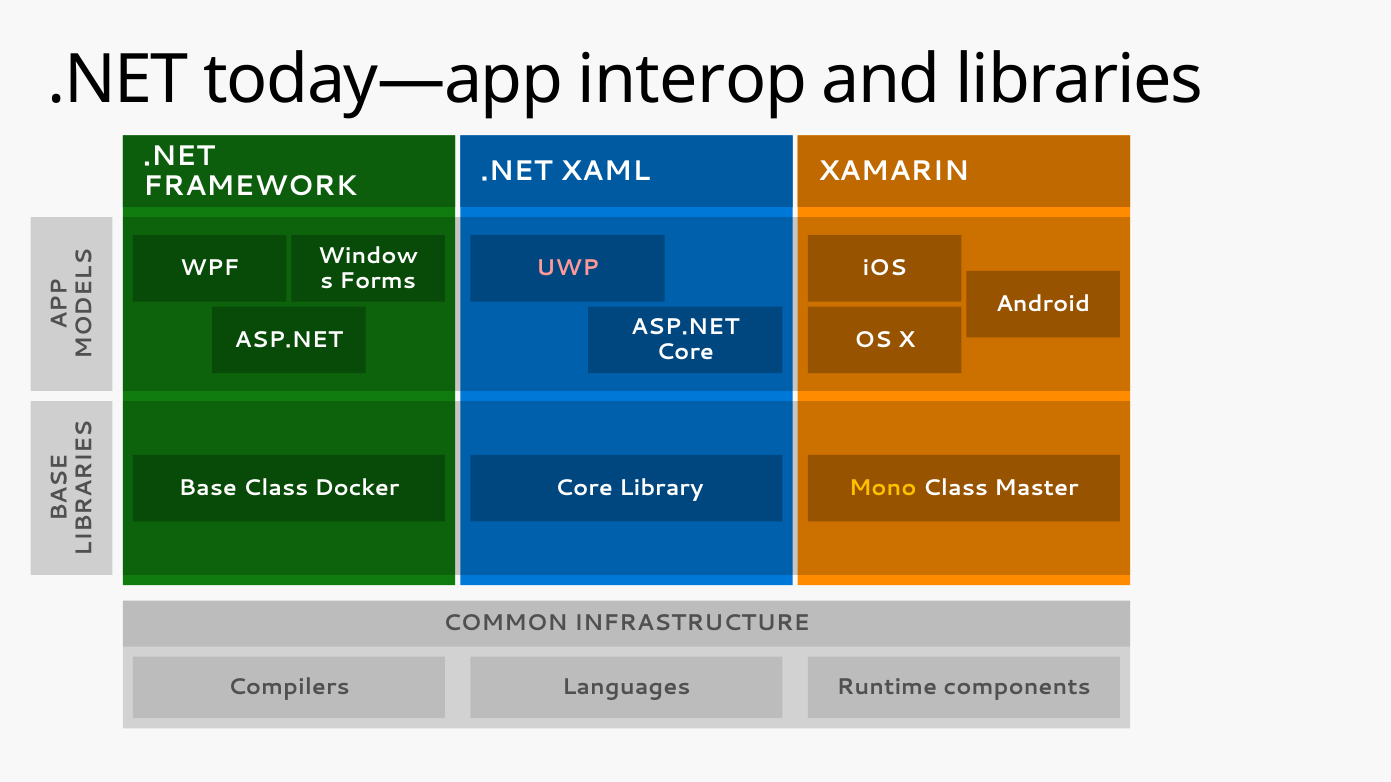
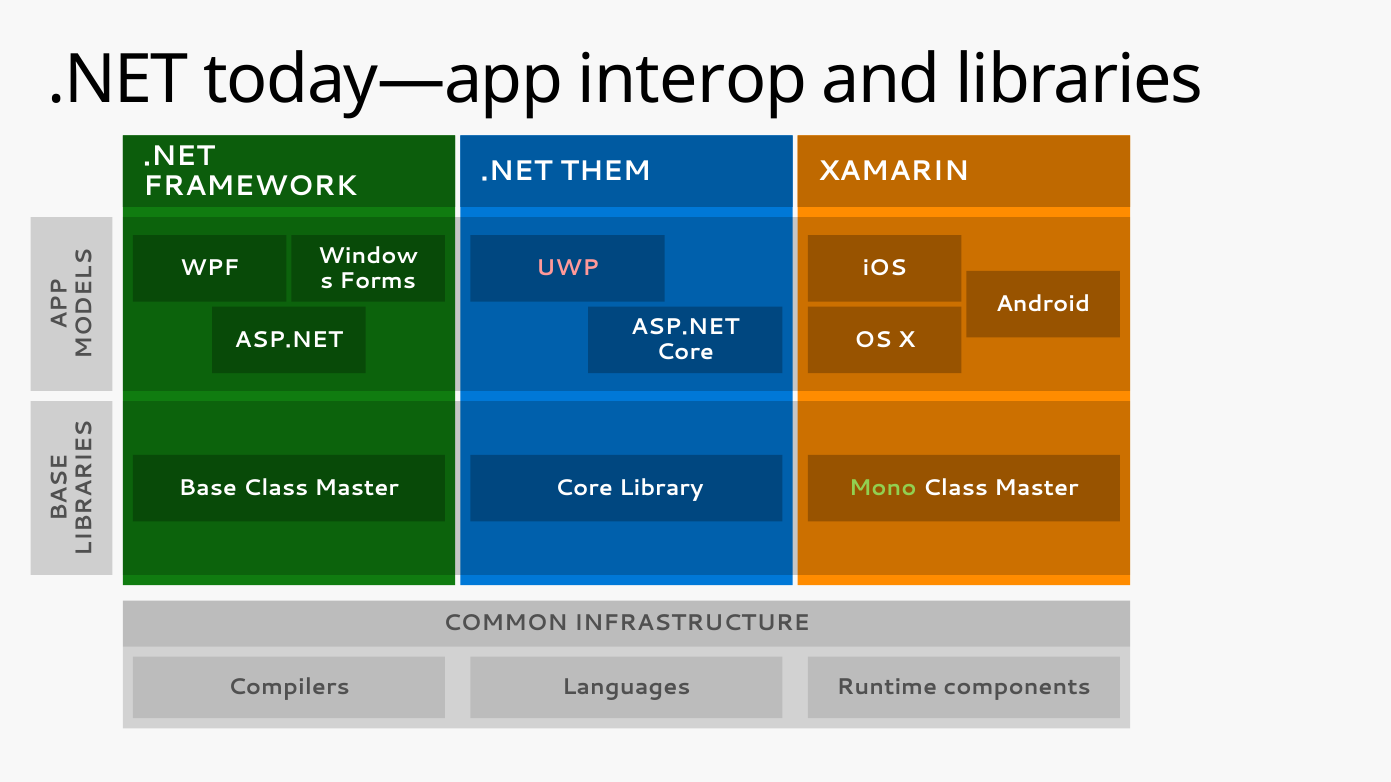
XAML: XAML -> THEM
Base Class Docker: Docker -> Master
Mono colour: yellow -> light green
